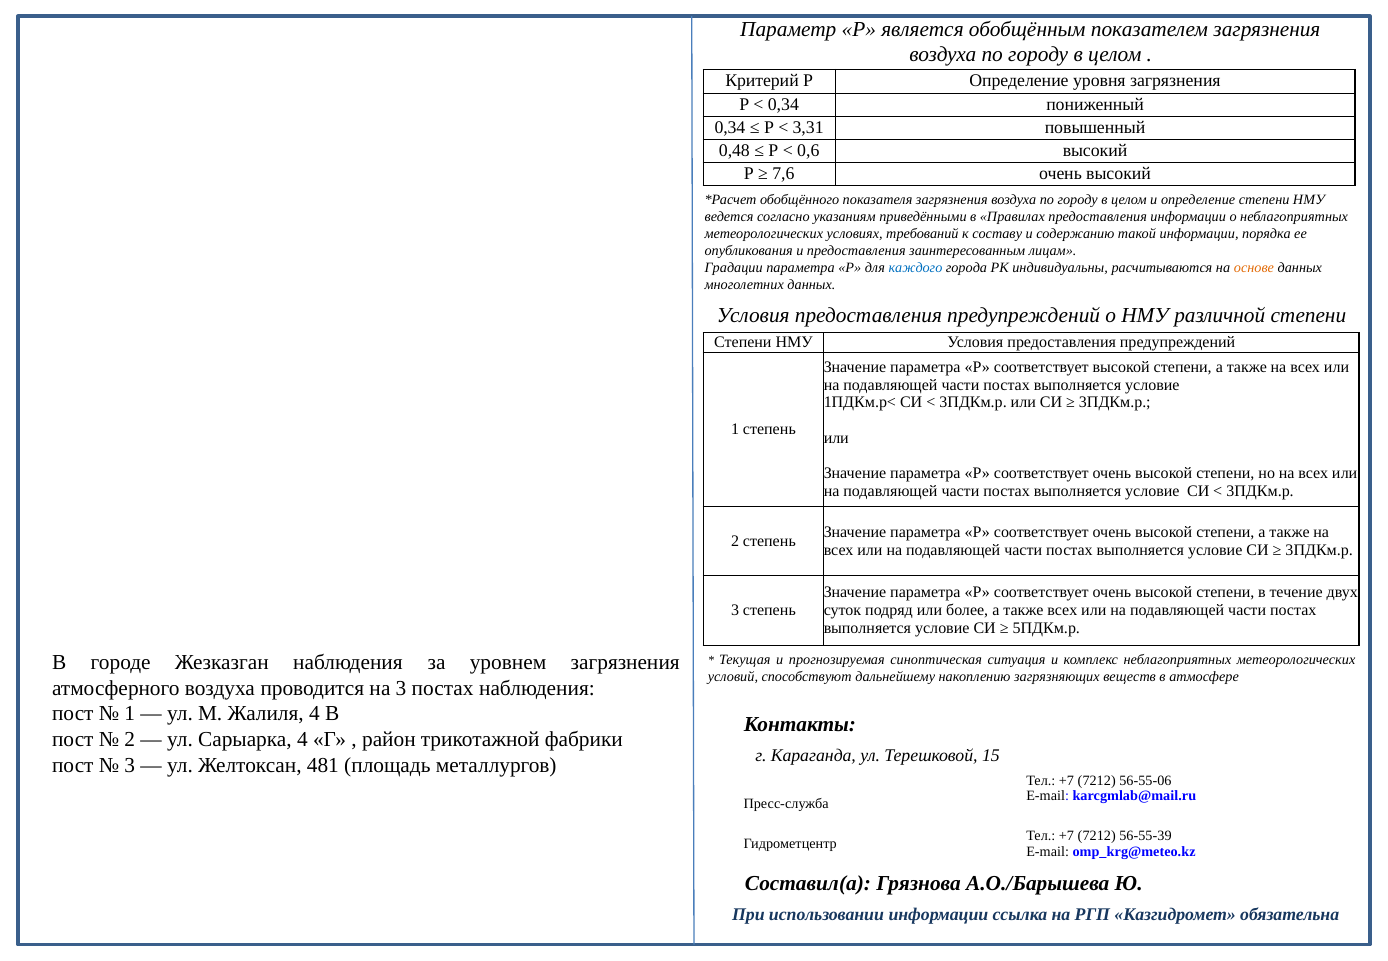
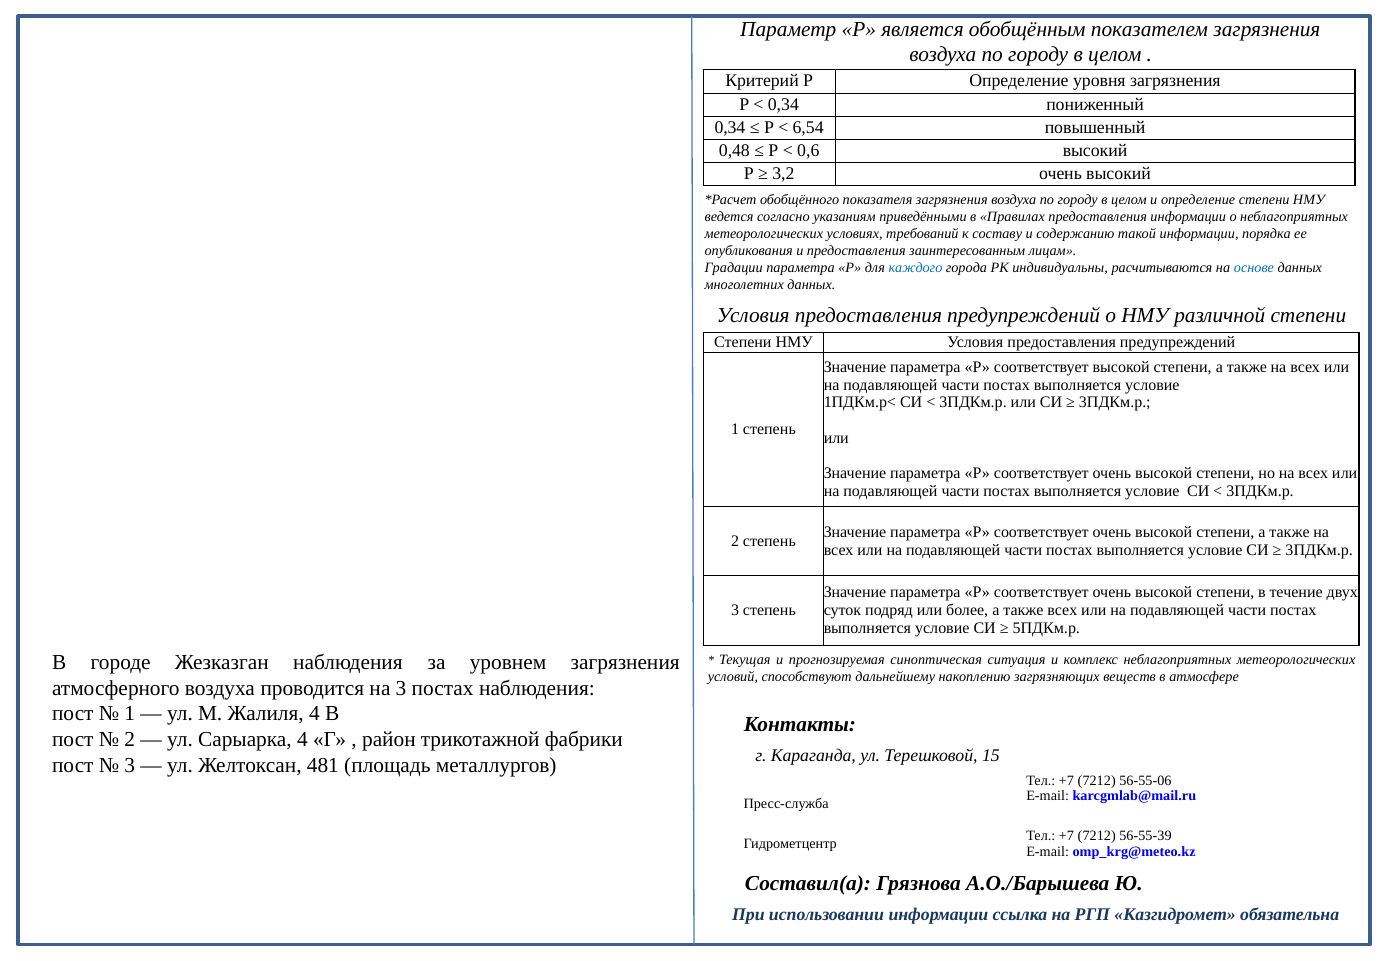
3,31: 3,31 -> 6,54
7,6: 7,6 -> 3,2
основе colour: orange -> blue
